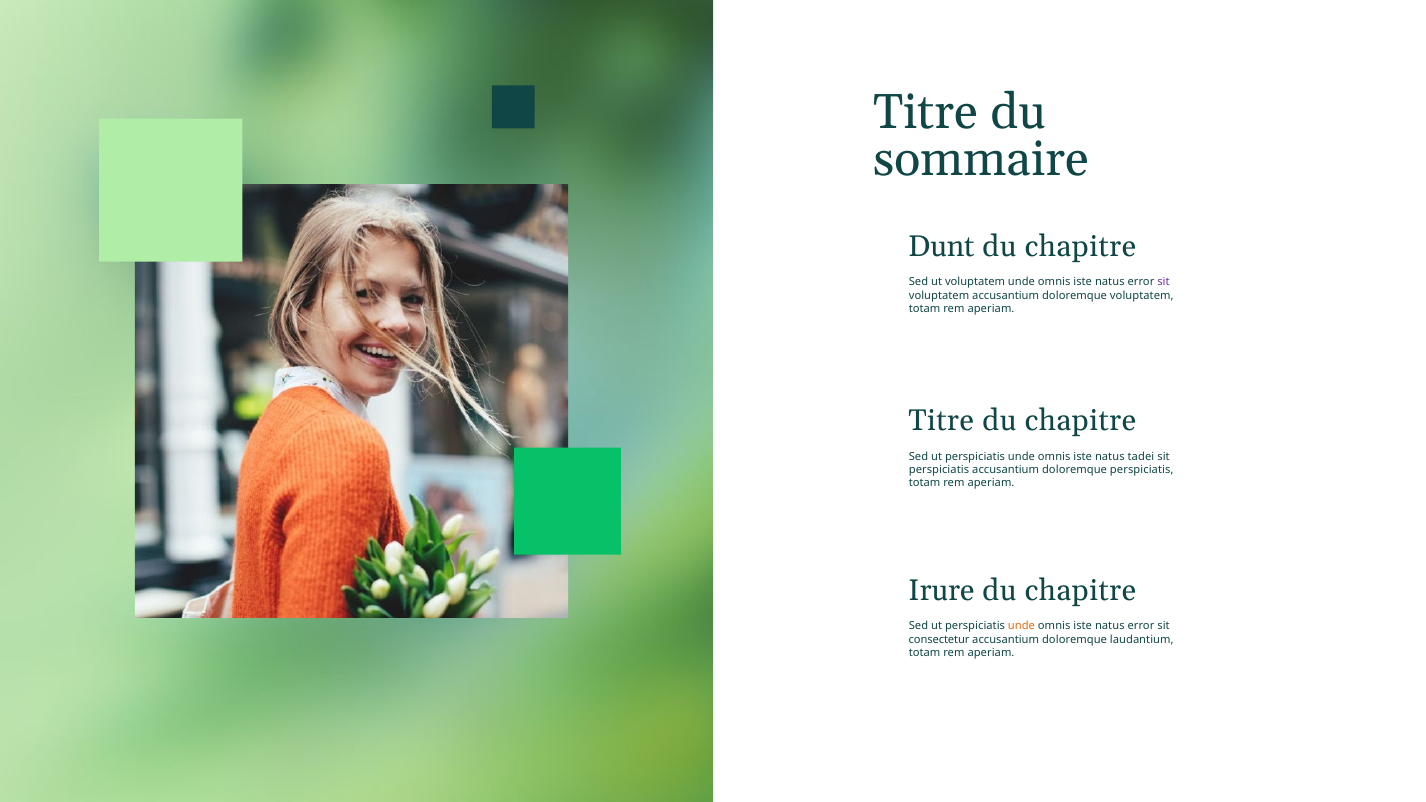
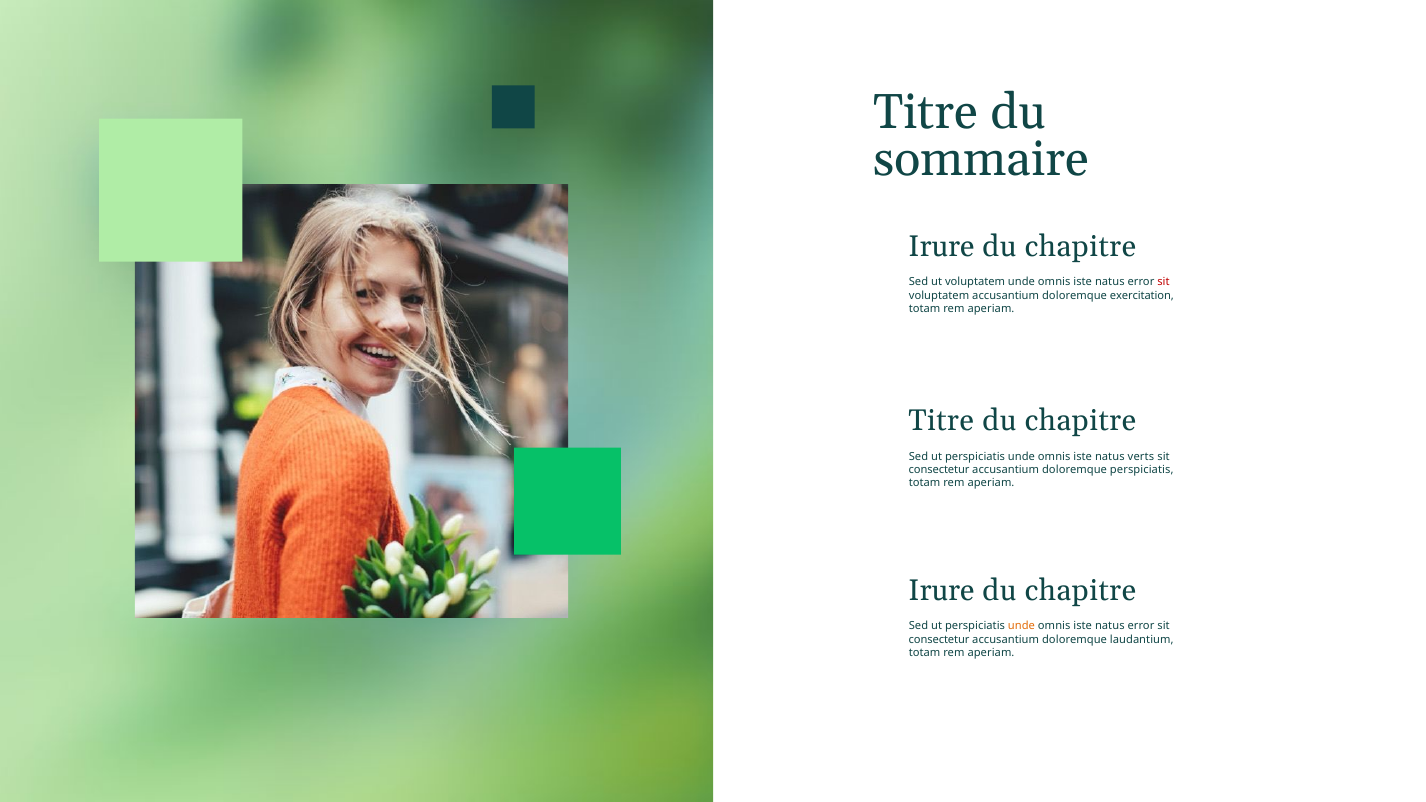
Dunt at (941, 247): Dunt -> Irure
sit at (1163, 282) colour: purple -> red
doloremque voluptatem: voluptatem -> exercitation
tadei: tadei -> verts
perspiciatis at (939, 470): perspiciatis -> consectetur
